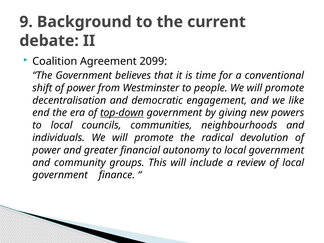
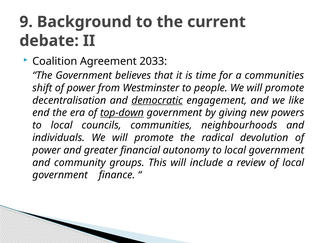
2099: 2099 -> 2033
a conventional: conventional -> communities
democratic underline: none -> present
